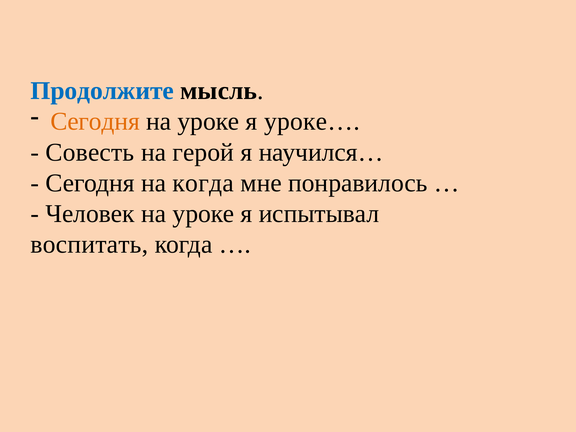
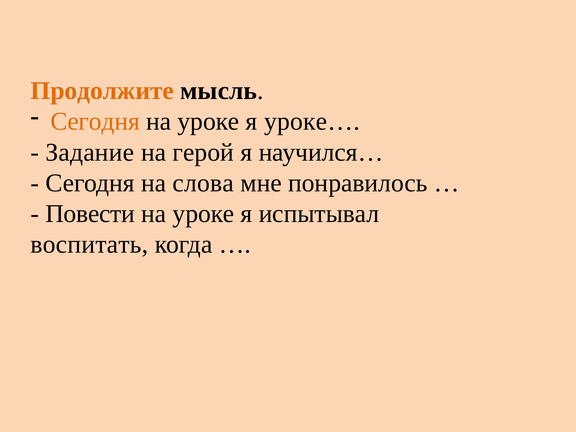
Продолжите colour: blue -> orange
Совесть: Совесть -> Задание
на когда: когда -> слова
Человек: Человек -> Повести
